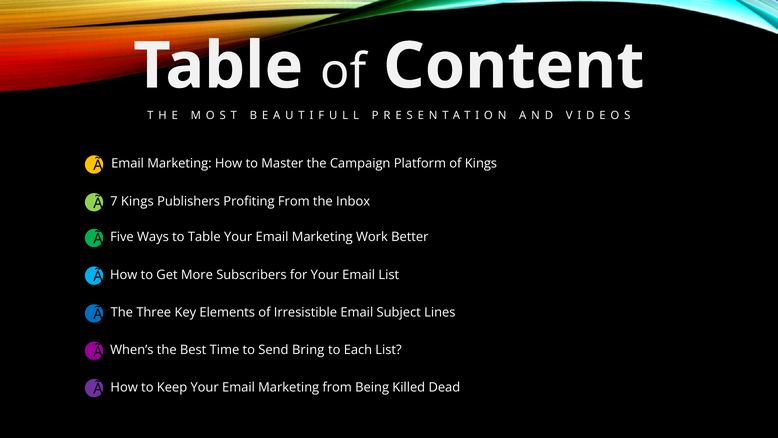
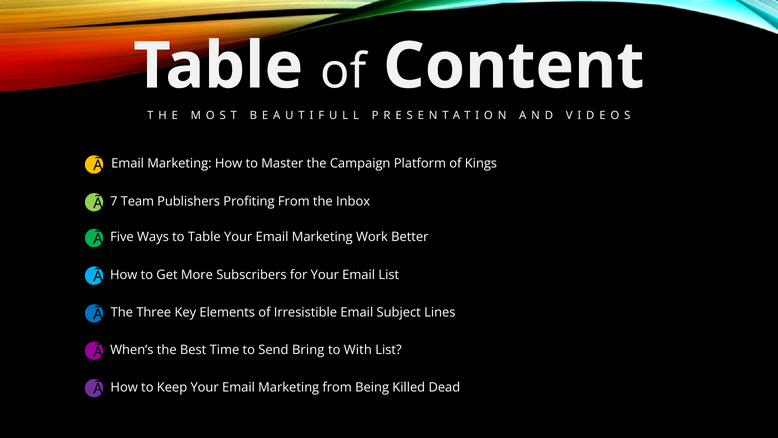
7 Kings: Kings -> Team
Each: Each -> With
